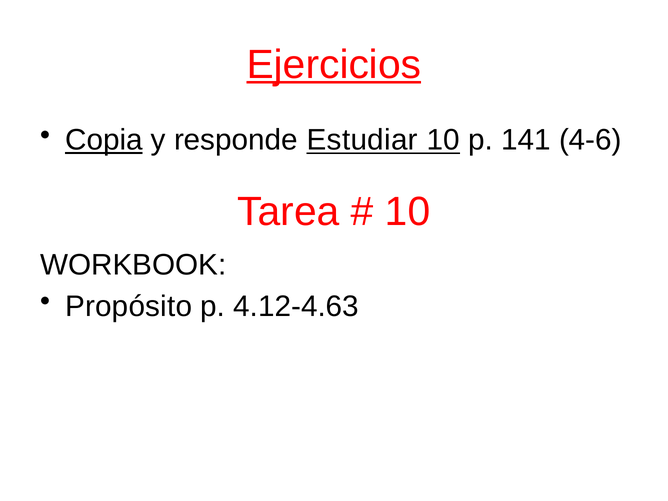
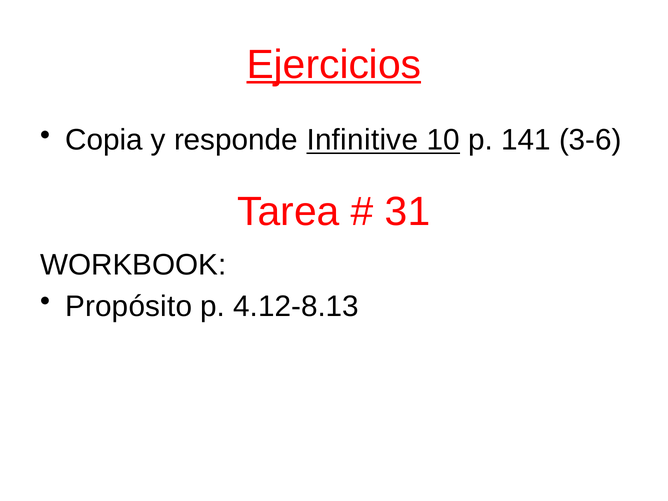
Copia underline: present -> none
Estudiar: Estudiar -> Infinitive
4-6: 4-6 -> 3-6
10 at (408, 212): 10 -> 31
4.12-4.63: 4.12-4.63 -> 4.12-8.13
